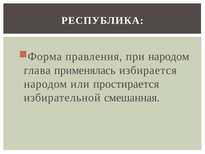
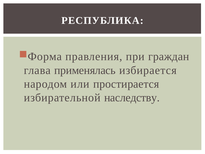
при народом: народом -> граждан
смешанная: смешанная -> наследству
